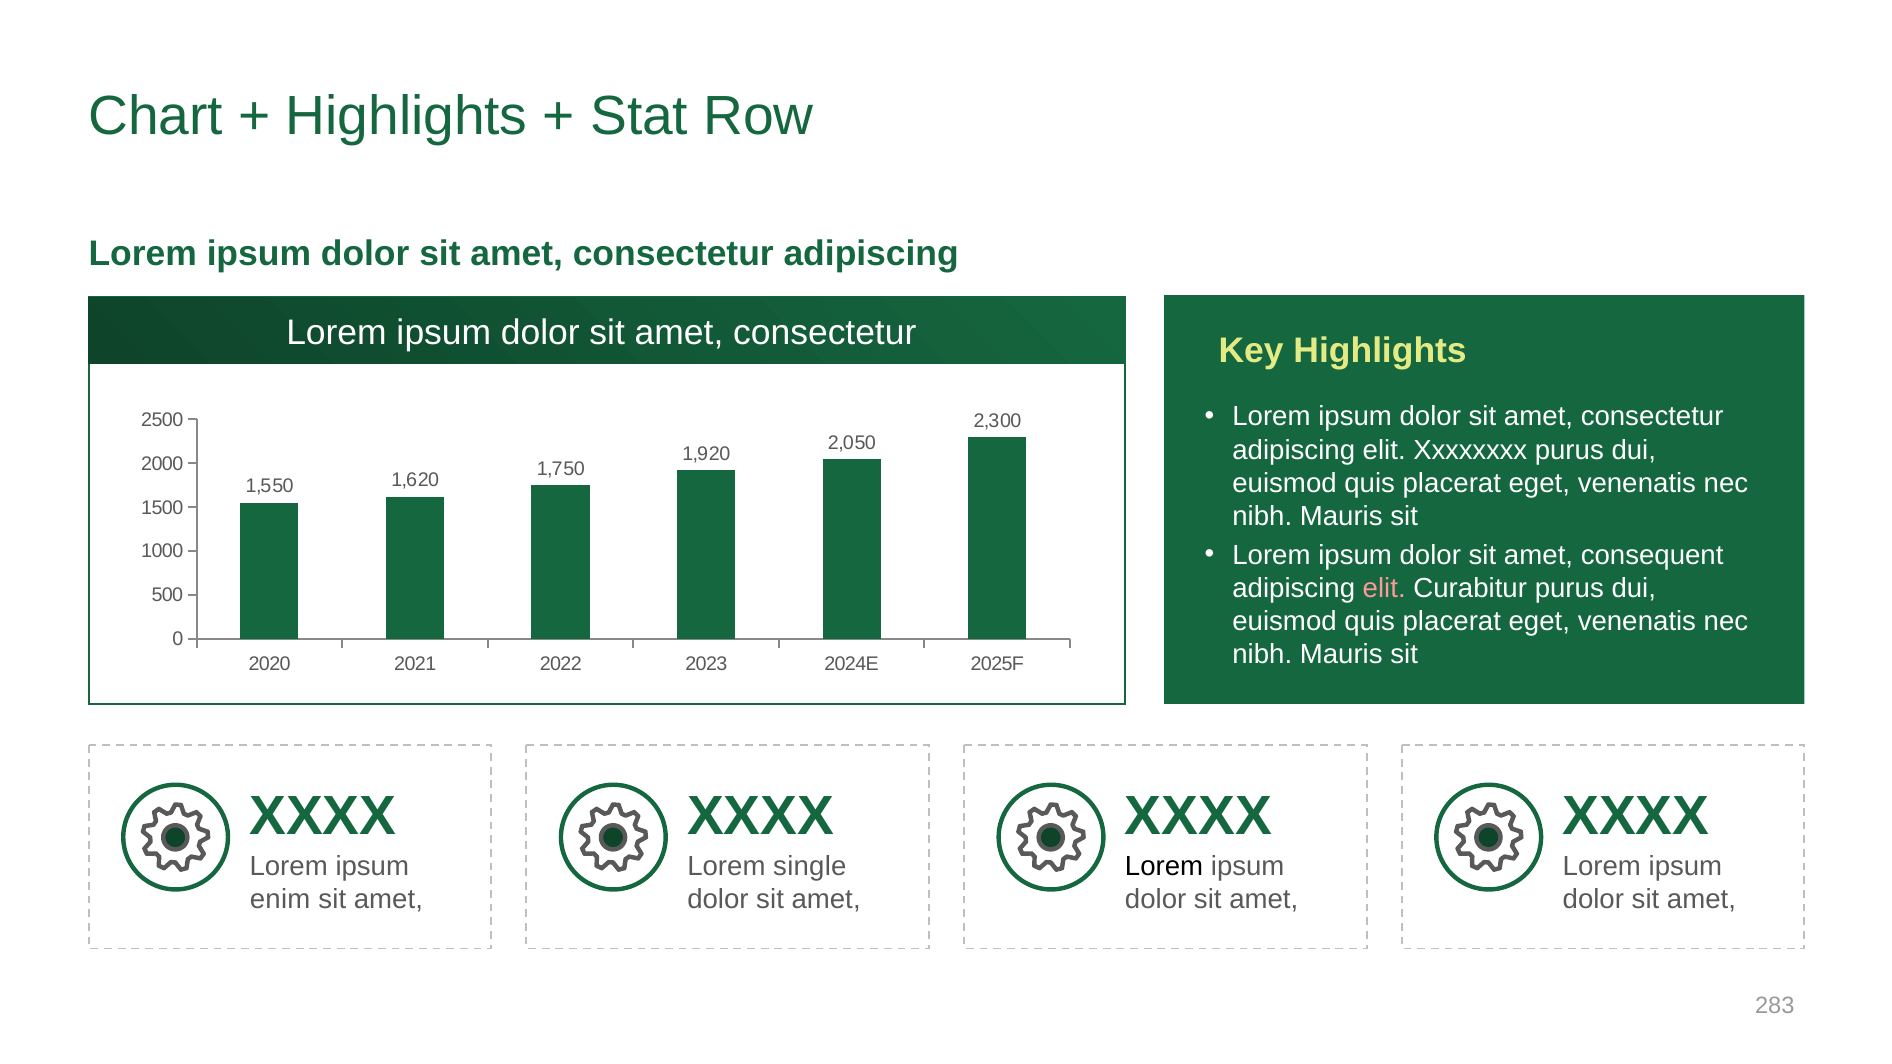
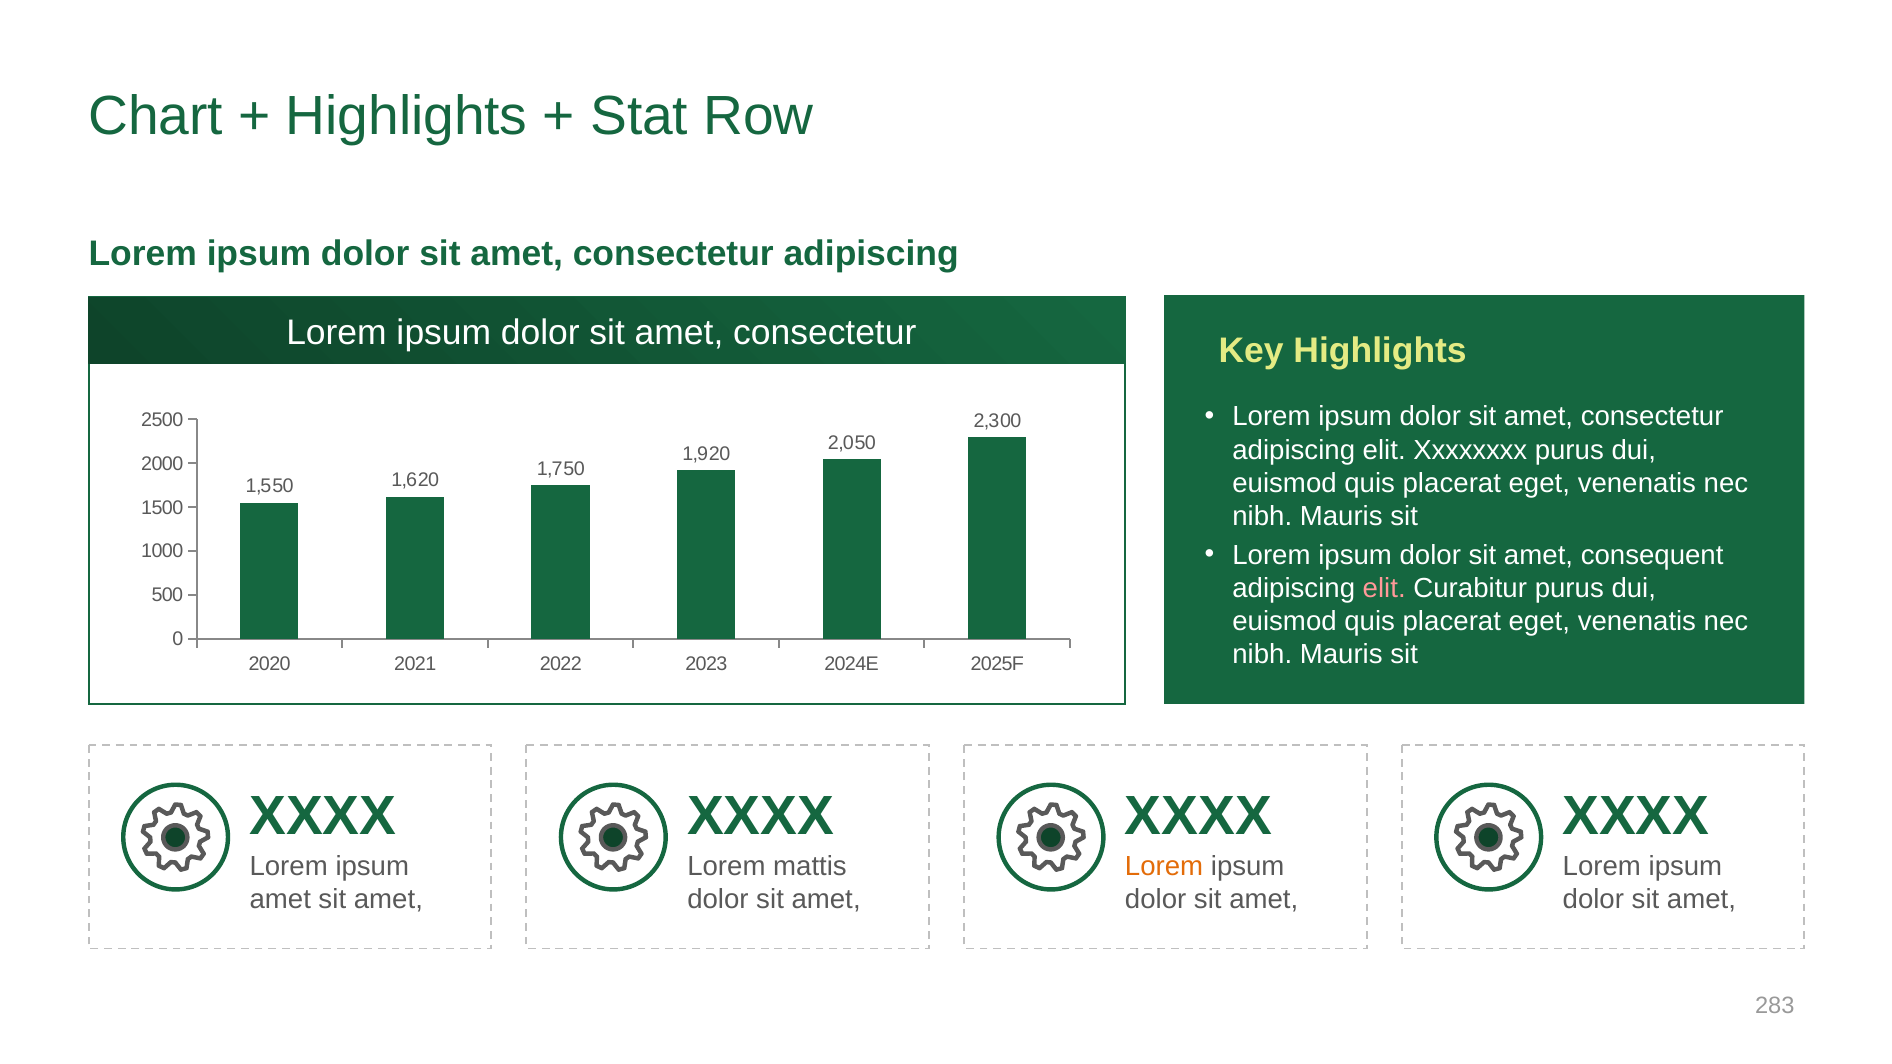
single: single -> mattis
Lorem at (1164, 867) colour: black -> orange
enim at (280, 900): enim -> amet
